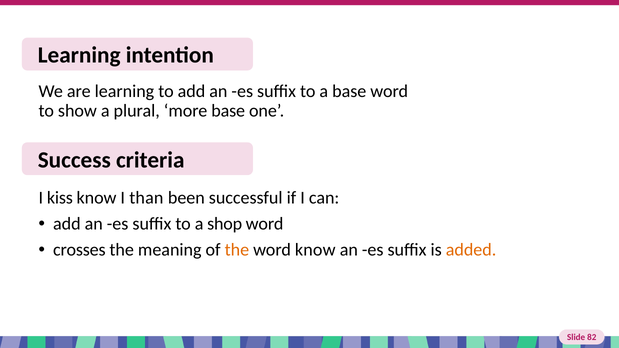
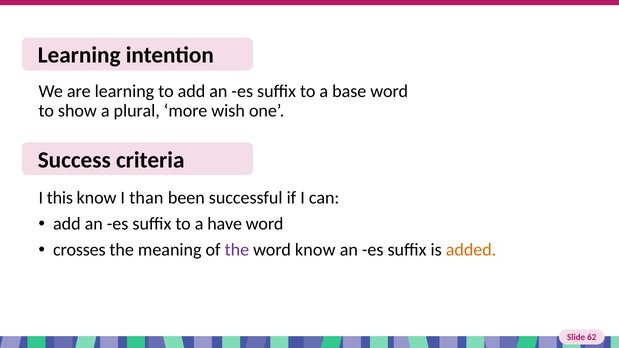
more base: base -> wish
kiss: kiss -> this
shop: shop -> have
the at (237, 250) colour: orange -> purple
82: 82 -> 62
